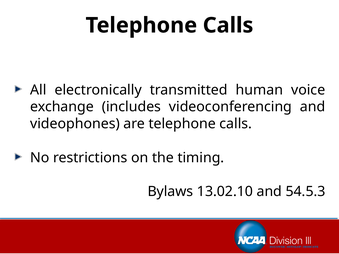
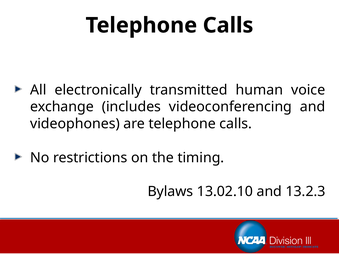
54.5.3: 54.5.3 -> 13.2.3
